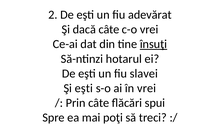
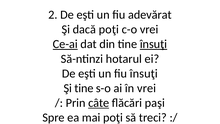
dacă câte: câte -> poţi
Ce-ai underline: none -> present
fiu slavei: slavei -> însuţi
Şi eşti: eşti -> tine
câte at (99, 103) underline: none -> present
spui: spui -> paşi
